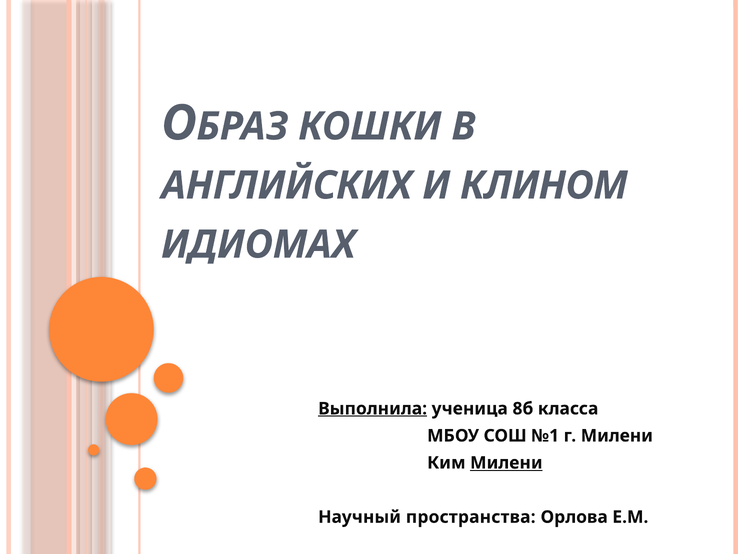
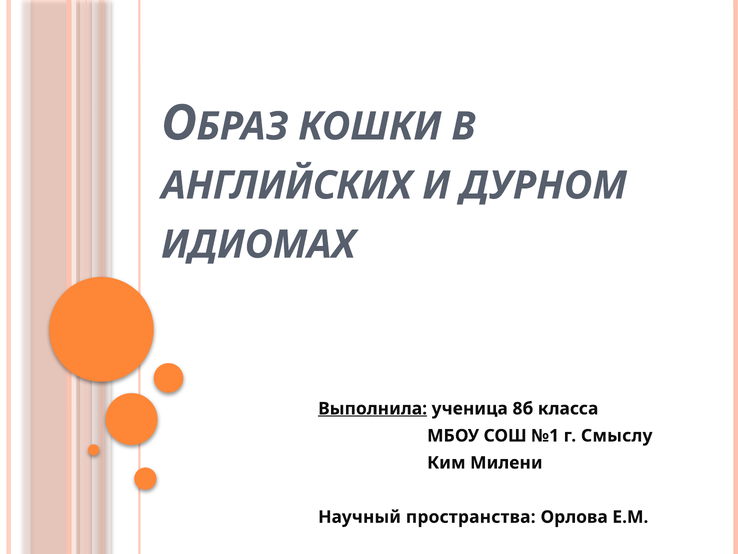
КЛИНОМ: КЛИНОМ -> ДУРНОМ
г Милени: Милени -> Смыслу
Милени at (506, 462) underline: present -> none
